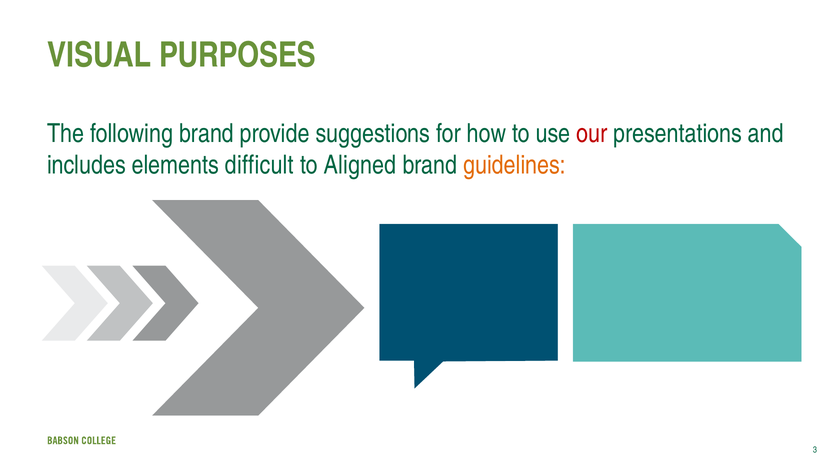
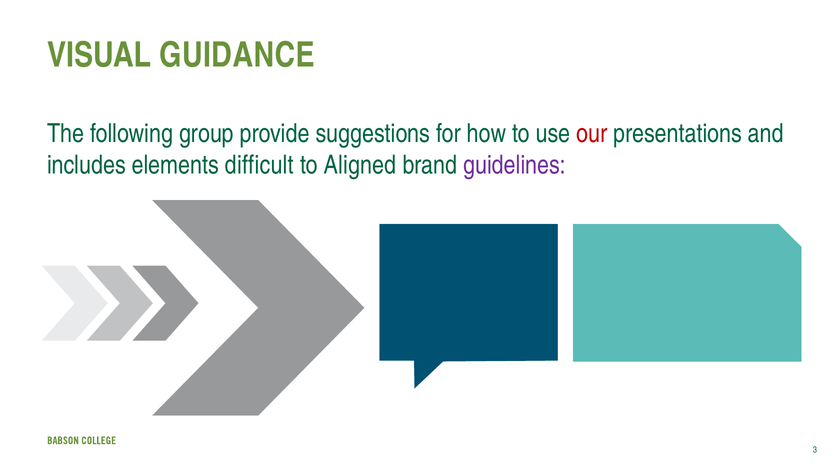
PURPOSES: PURPOSES -> GUIDANCE
following brand: brand -> group
guidelines colour: orange -> purple
